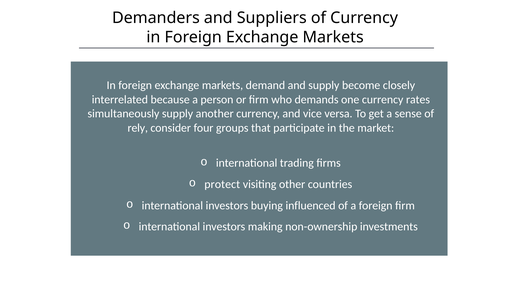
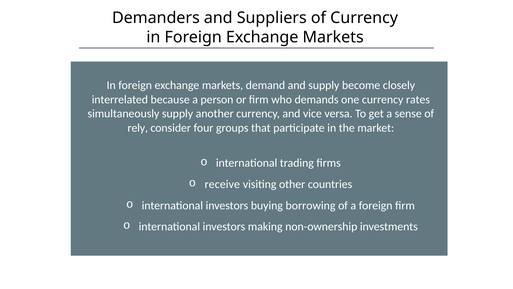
protect: protect -> receive
influenced: influenced -> borrowing
